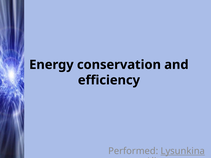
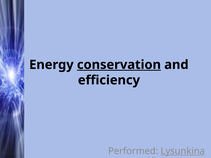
conservation underline: none -> present
